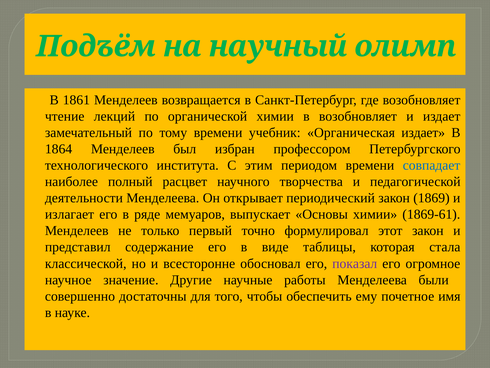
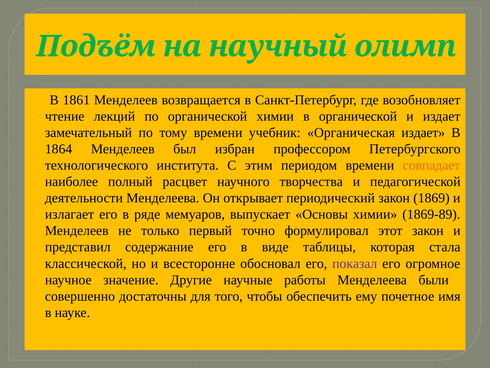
в возобновляет: возобновляет -> органической
совпадает colour: blue -> orange
1869-61: 1869-61 -> 1869-89
